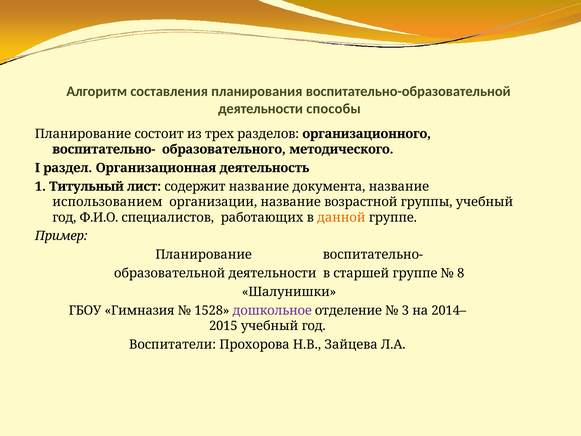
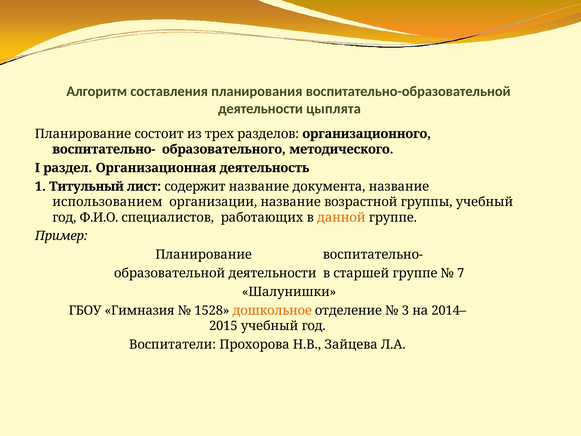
способы: способы -> цыплята
8: 8 -> 7
дошкольное colour: purple -> orange
